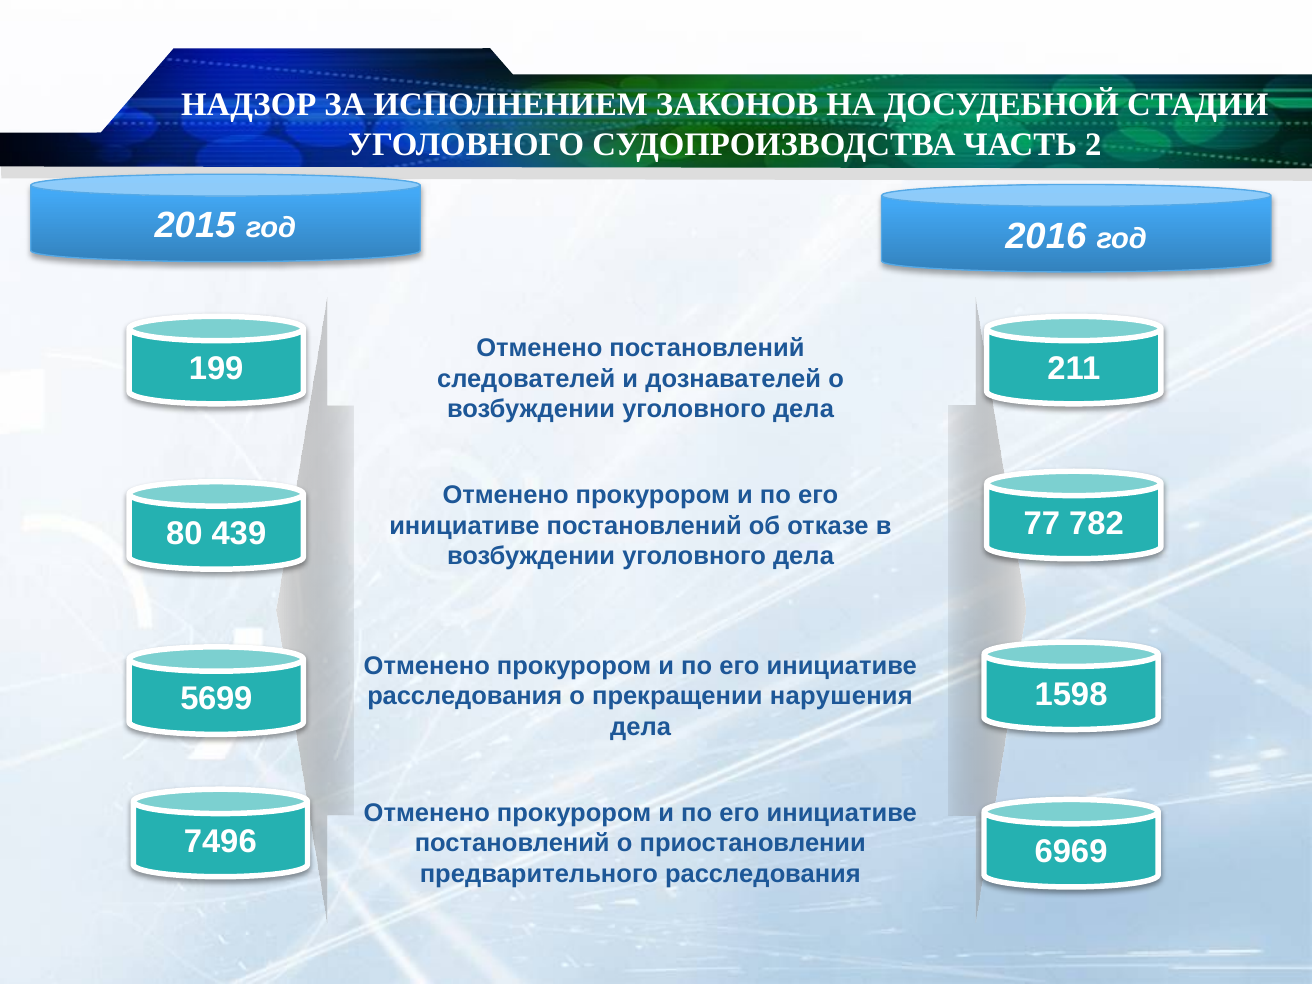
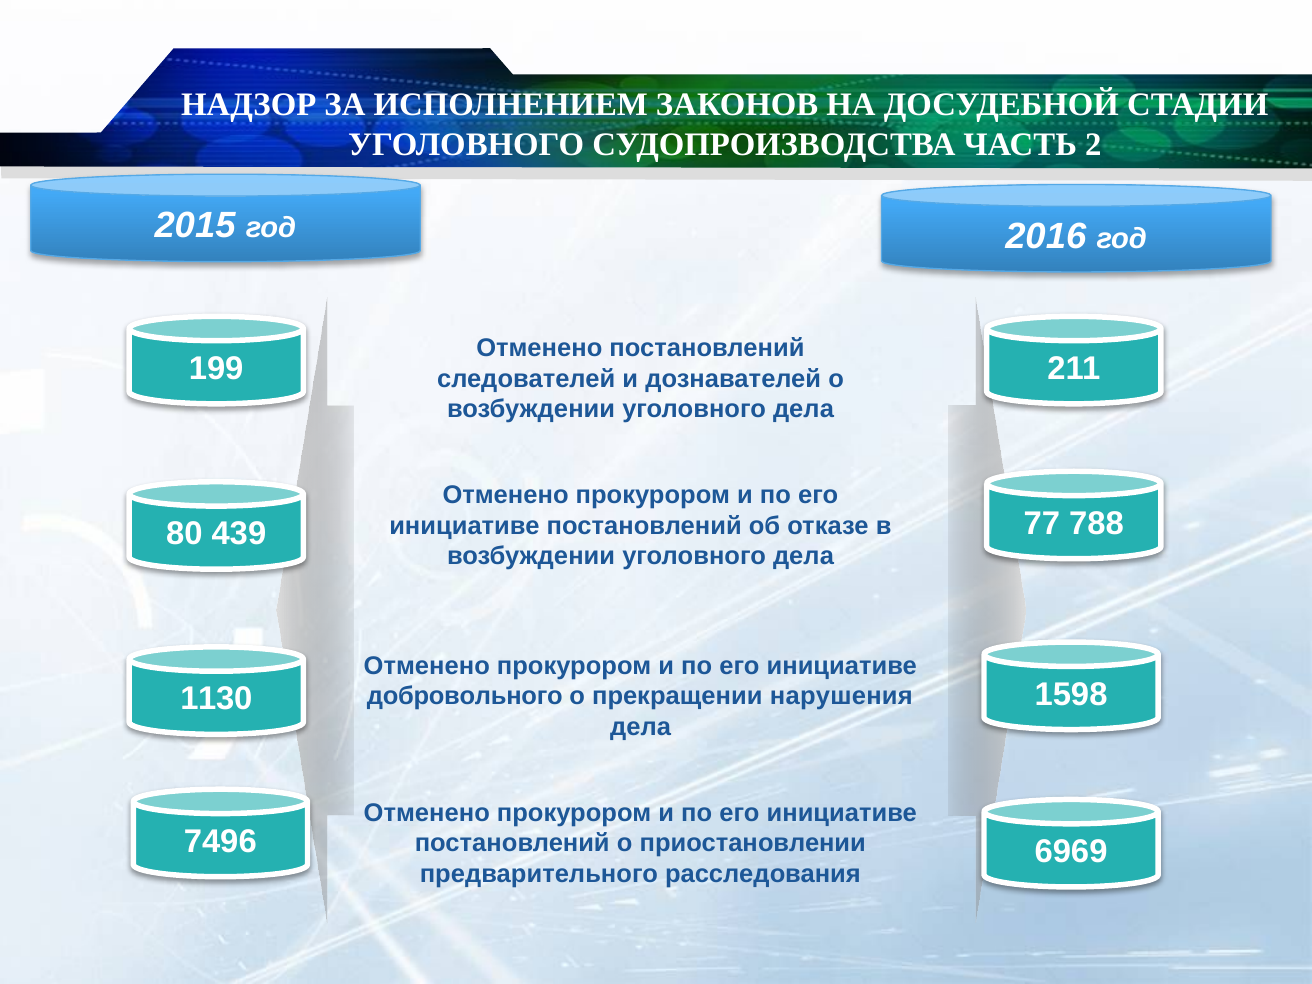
782: 782 -> 788
5699: 5699 -> 1130
расследования at (465, 696): расследования -> добровольного
